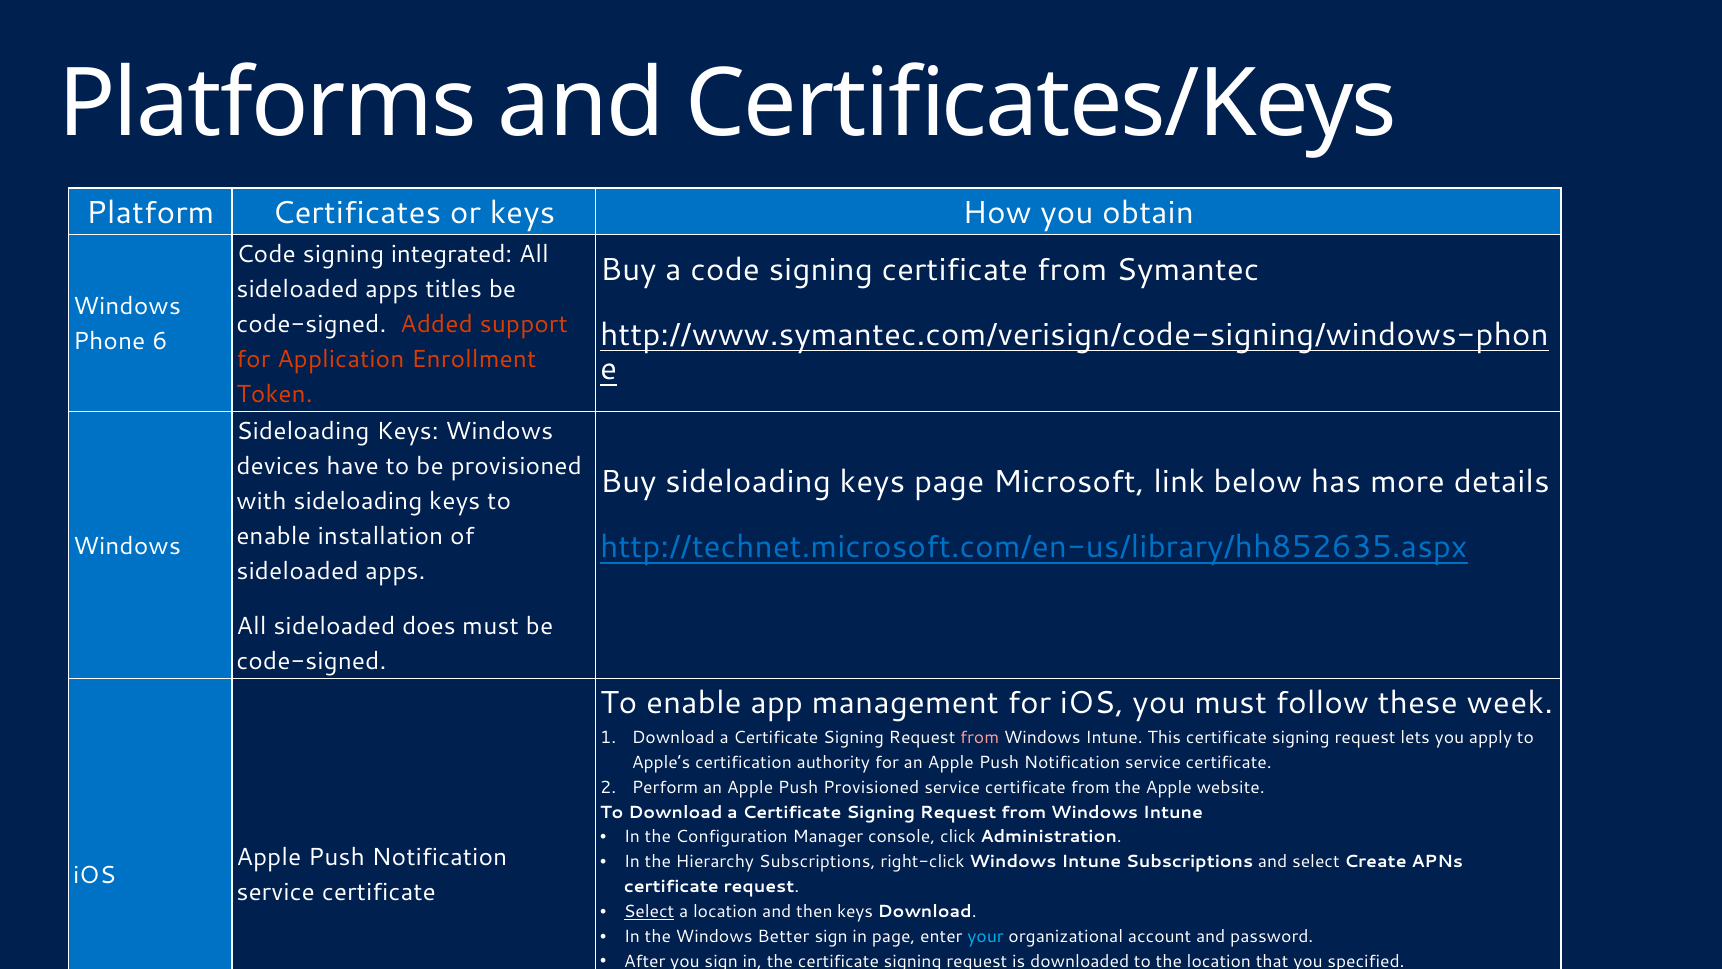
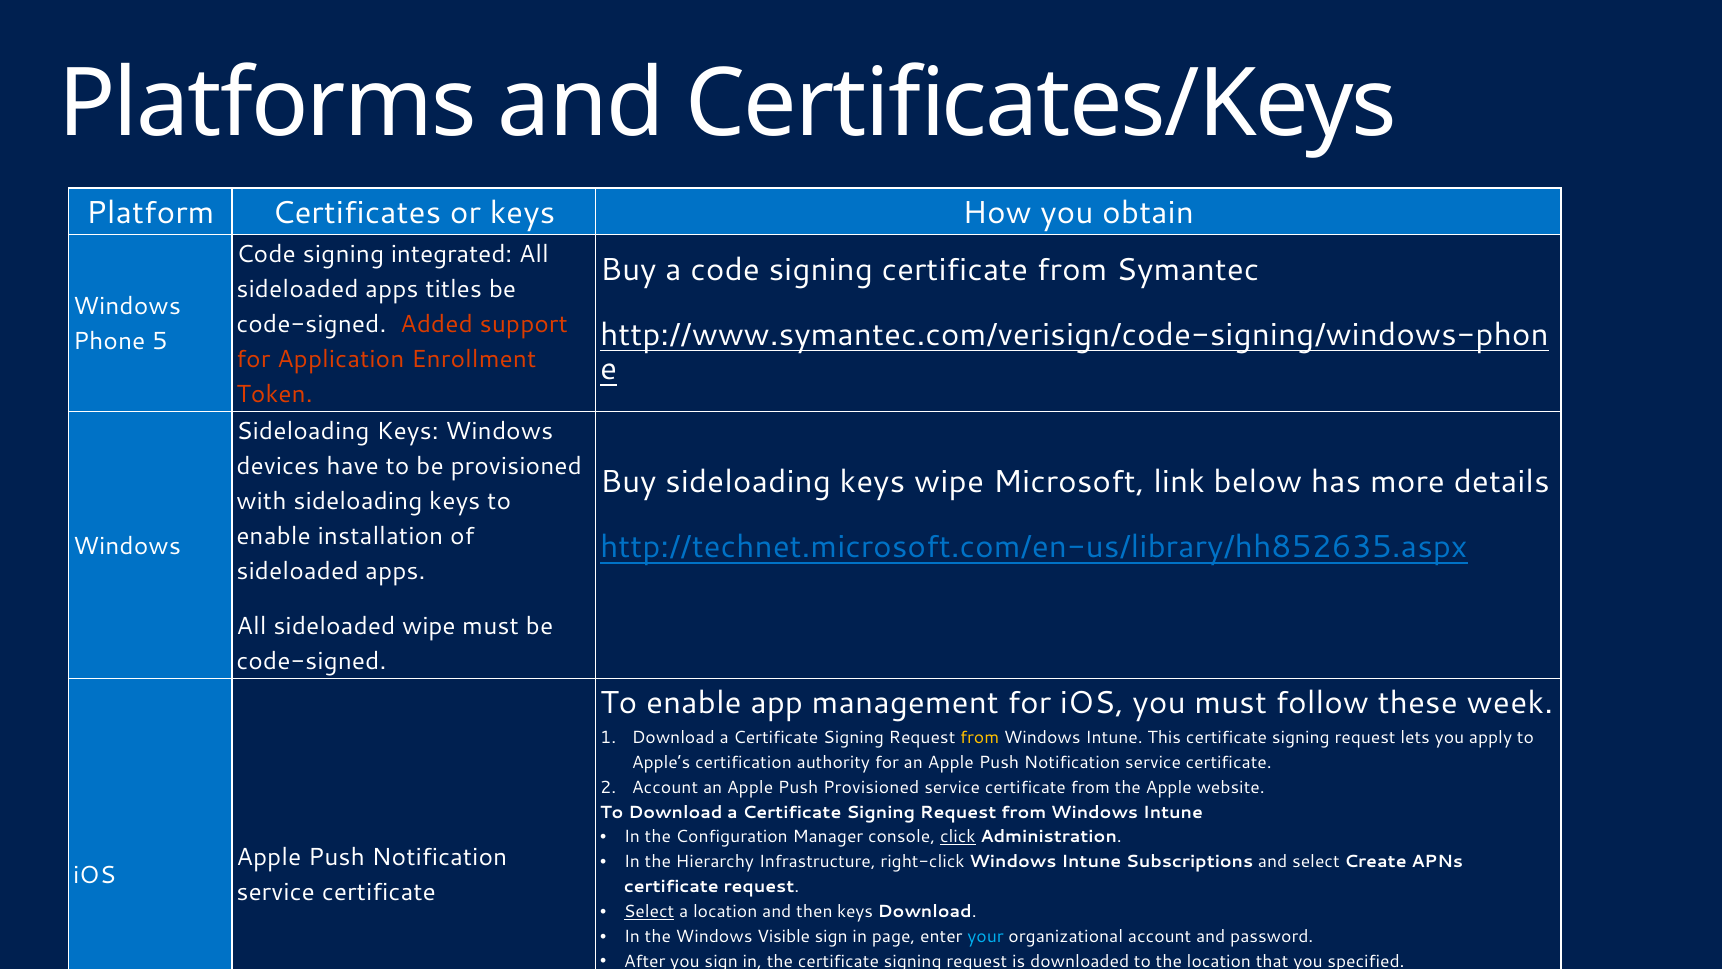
6: 6 -> 5
keys page: page -> wipe
sideloaded does: does -> wipe
from at (980, 737) colour: pink -> yellow
Perform at (665, 787): Perform -> Account
click underline: none -> present
Hierarchy Subscriptions: Subscriptions -> Infrastructure
Better: Better -> Visible
